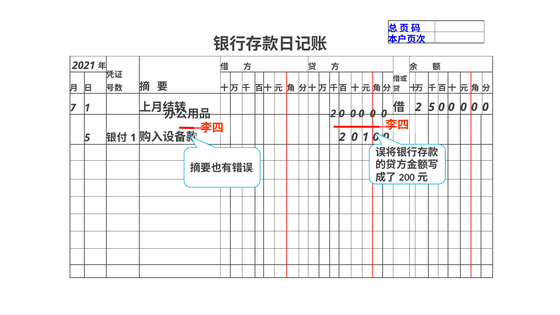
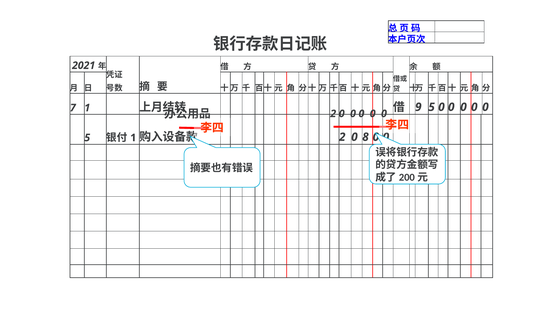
2 at (418, 107): 2 -> 9
0 1: 1 -> 8
